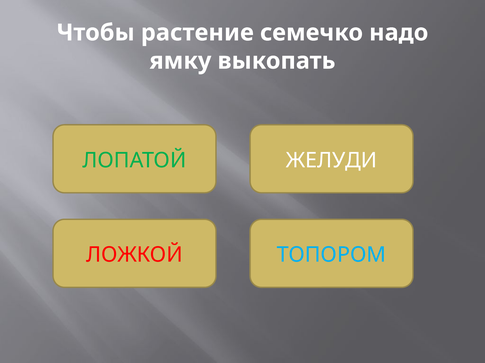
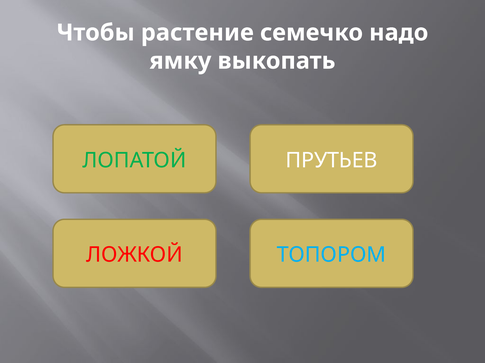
ЖЕЛУДИ: ЖЕЛУДИ -> ПРУТЬЕВ
